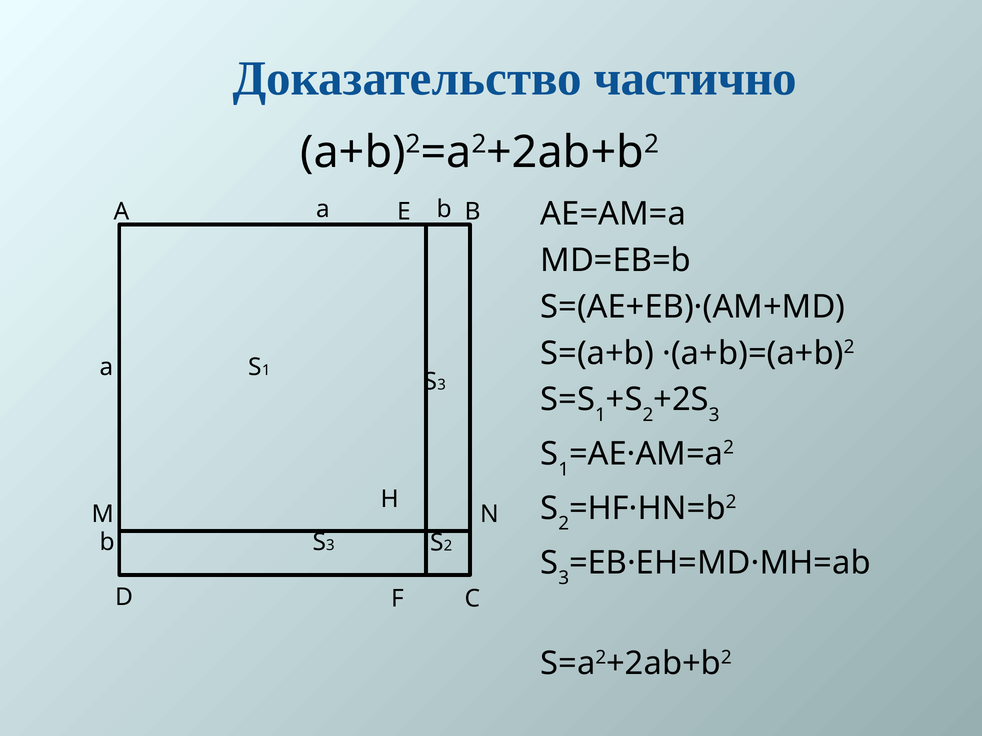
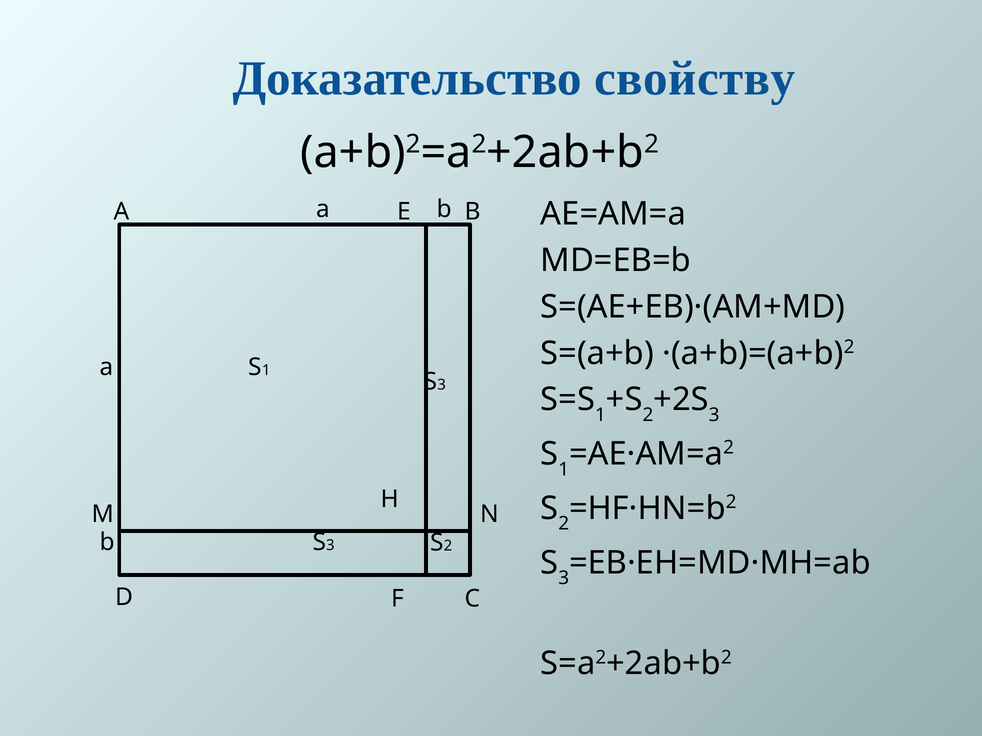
частично: частично -> свойству
